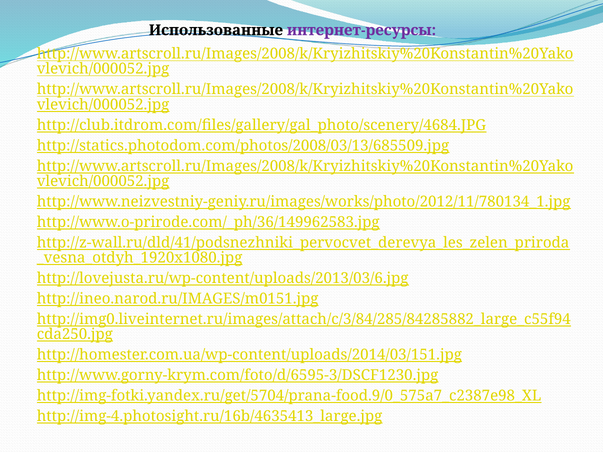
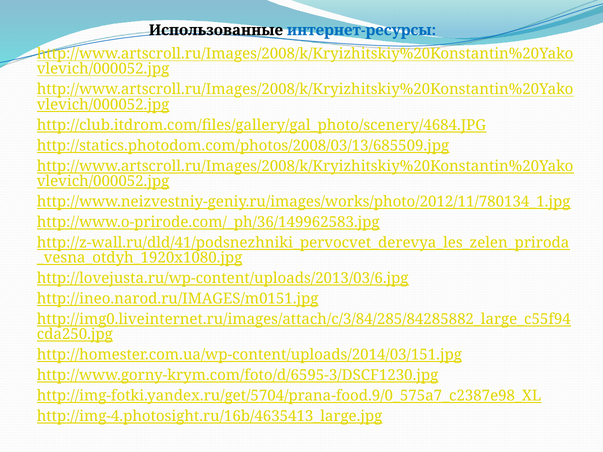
интернет-ресурсы colour: purple -> blue
